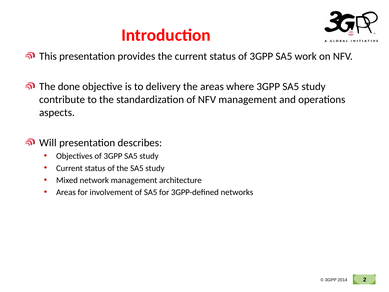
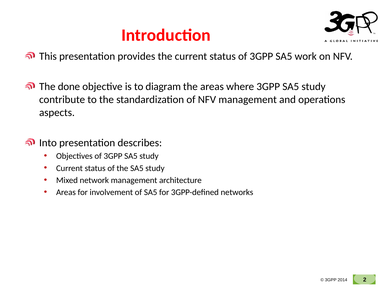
delivery: delivery -> diagram
Will: Will -> Into
